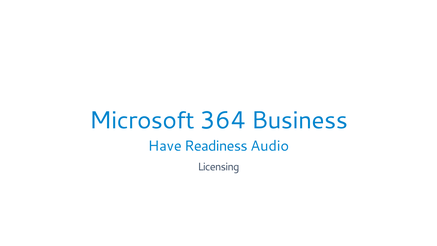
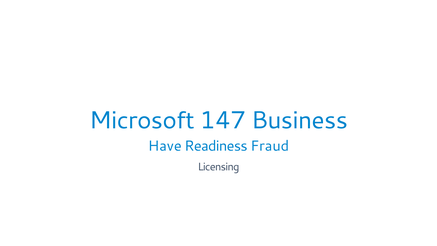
364: 364 -> 147
Audio: Audio -> Fraud
